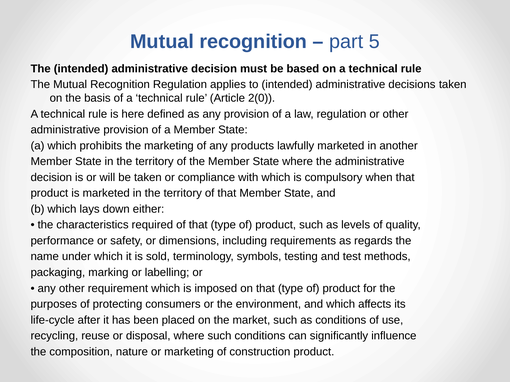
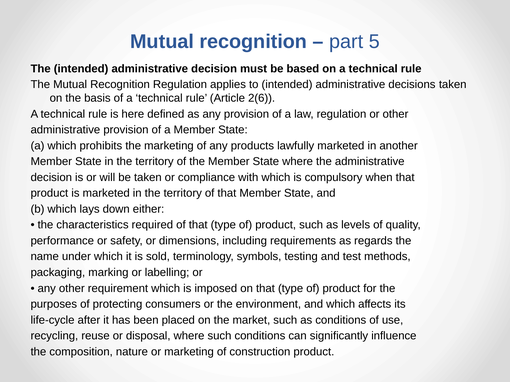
2(0: 2(0 -> 2(6
